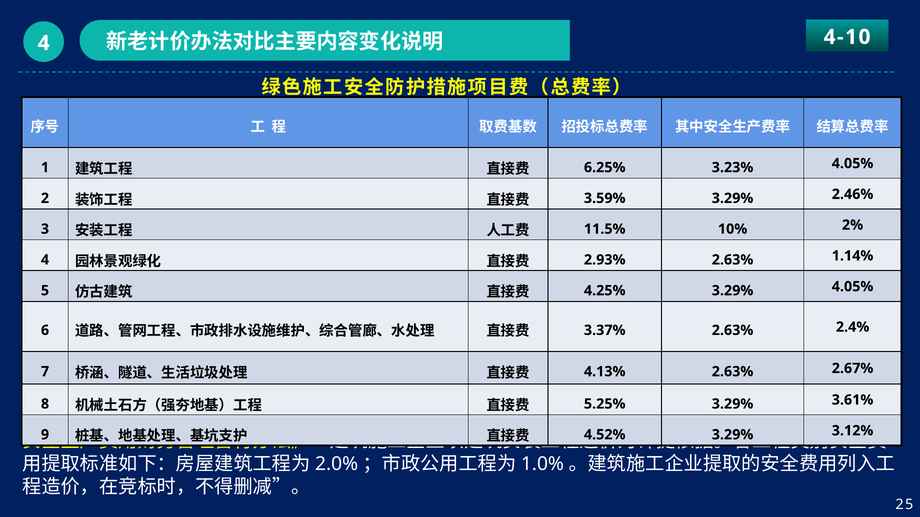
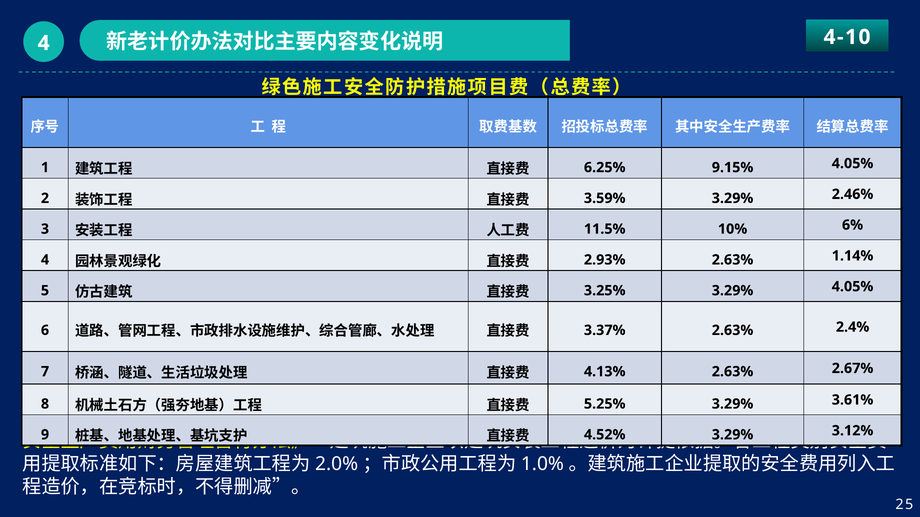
3.23%: 3.23% -> 9.15%
2%: 2% -> 6%
4.25%: 4.25% -> 3.25%
